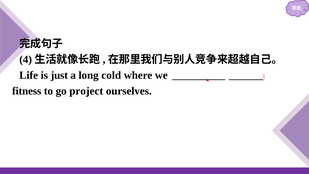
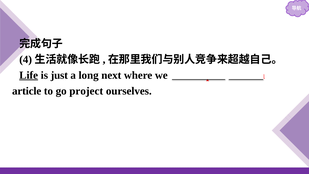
Life underline: none -> present
cold: cold -> next
fitness: fitness -> article
